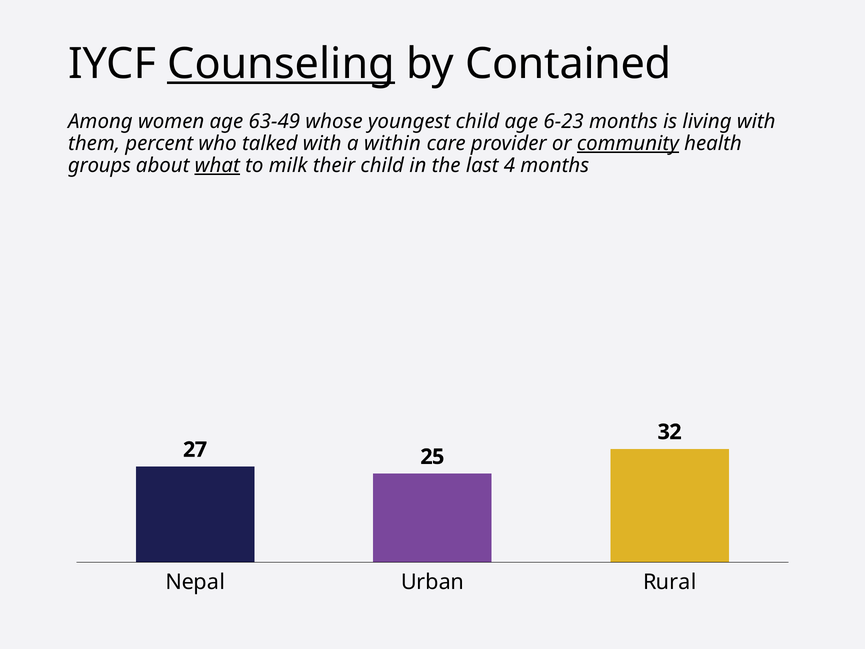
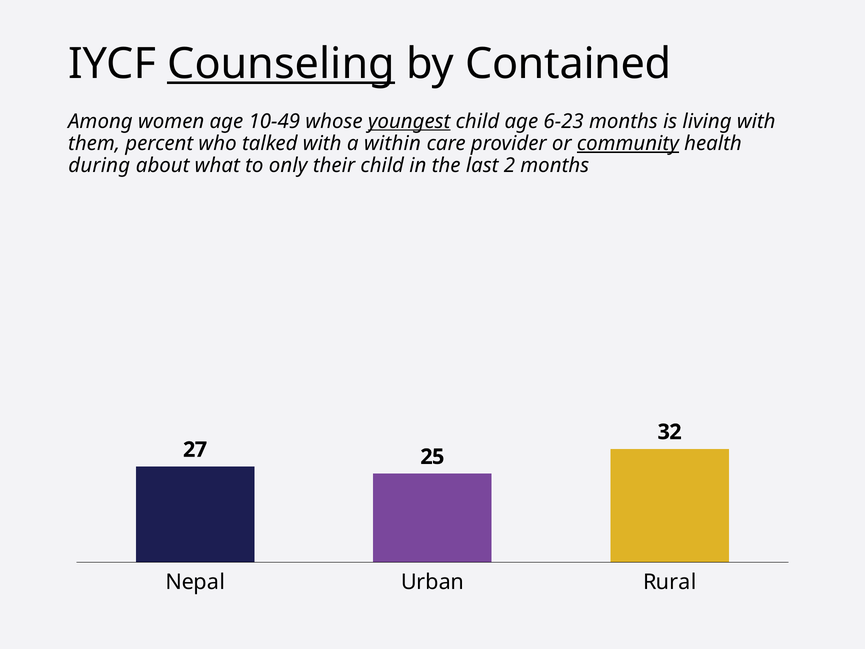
63-49: 63-49 -> 10-49
youngest underline: none -> present
groups: groups -> during
what underline: present -> none
milk: milk -> only
4: 4 -> 2
